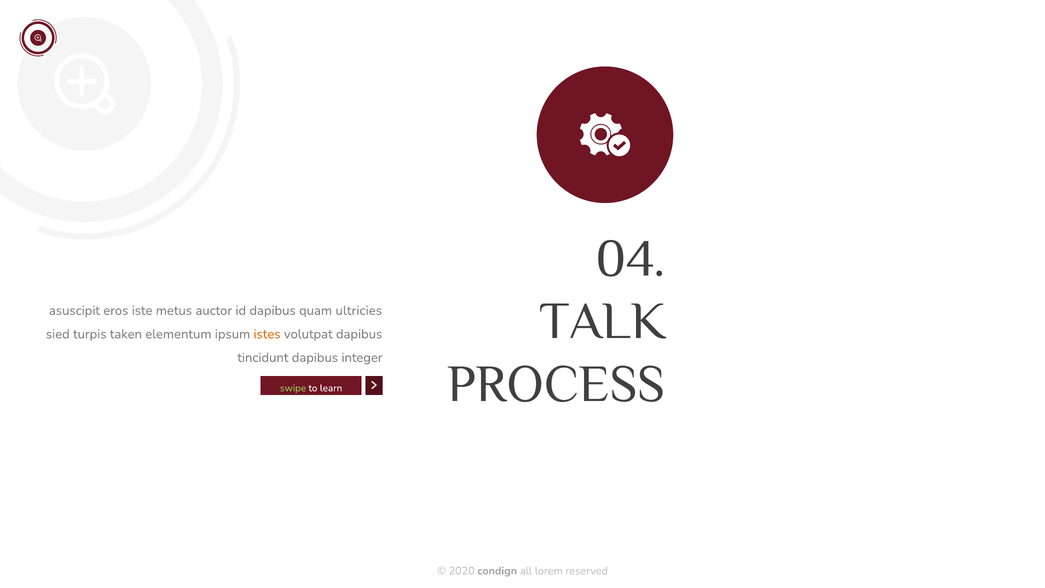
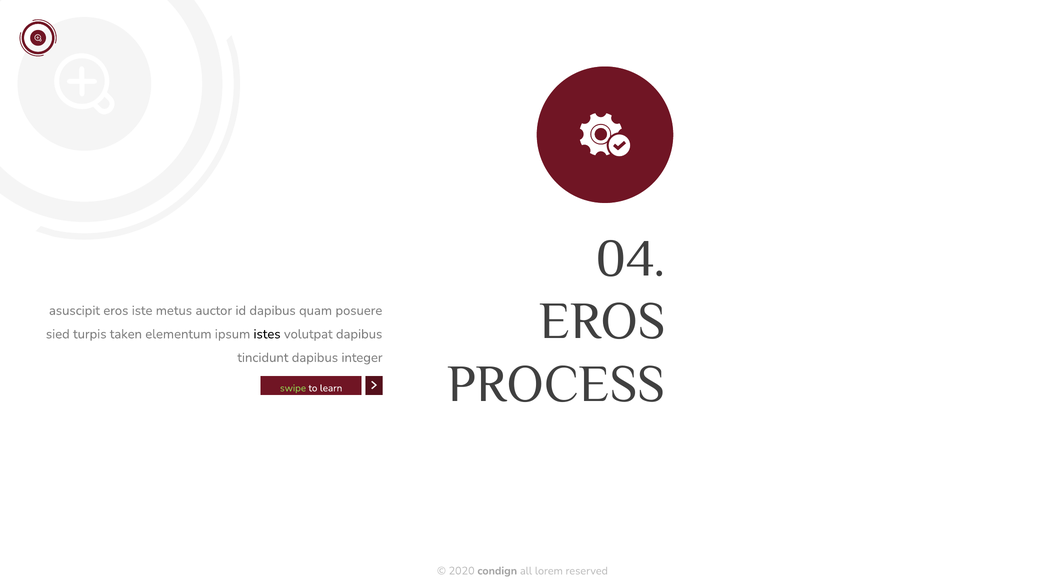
TALK at (603, 321): TALK -> EROS
ultricies: ultricies -> posuere
istes colour: orange -> black
